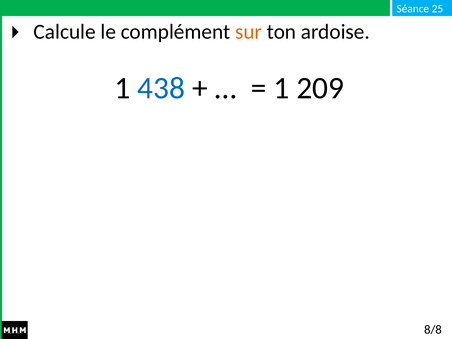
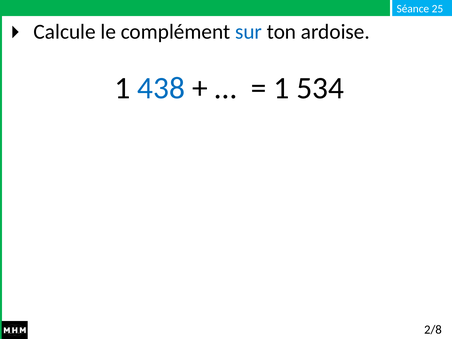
sur colour: orange -> blue
209: 209 -> 534
8/8: 8/8 -> 2/8
